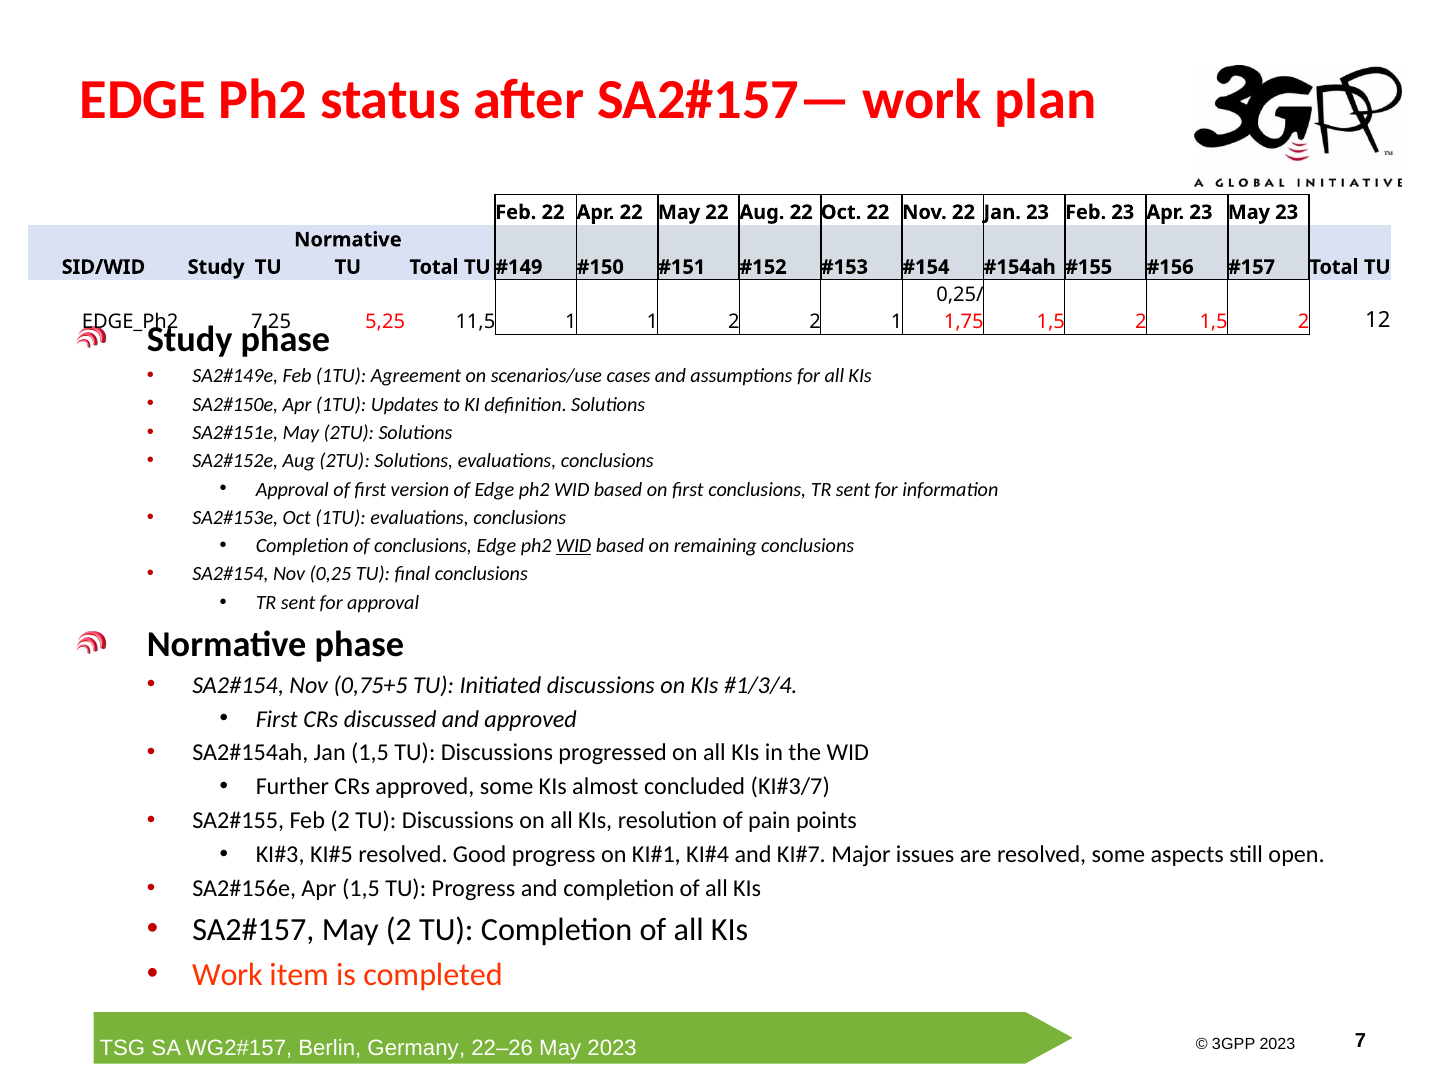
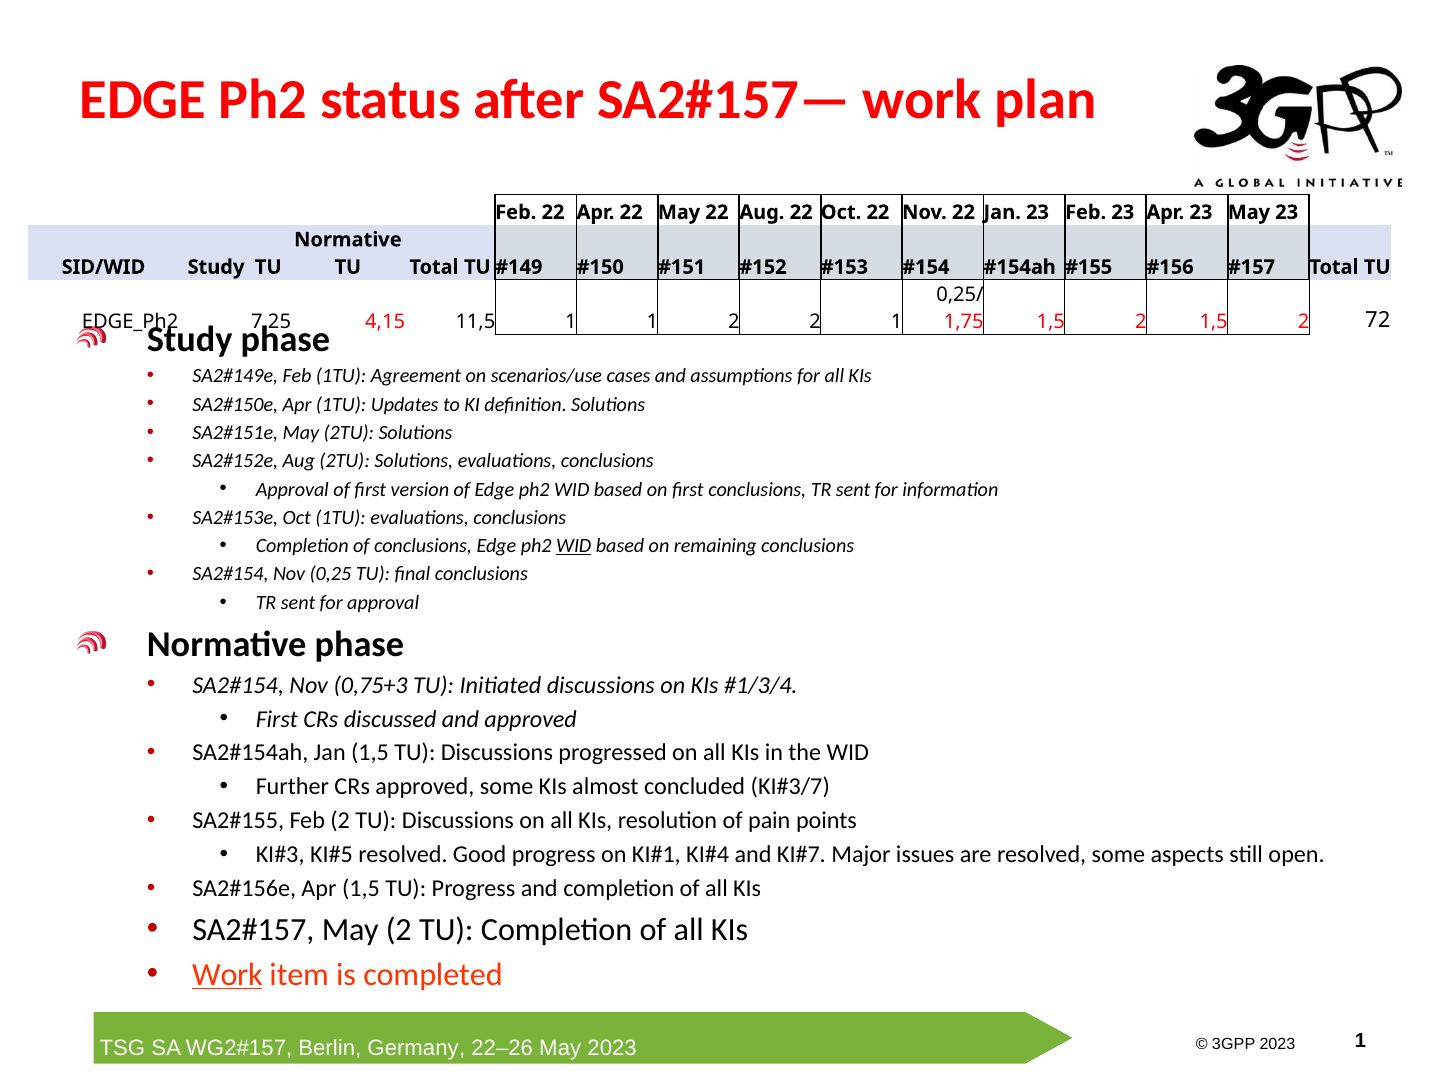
5,25: 5,25 -> 4,15
12: 12 -> 72
0,75+5: 0,75+5 -> 0,75+3
Work at (227, 974) underline: none -> present
7 at (1360, 1040): 7 -> 1
